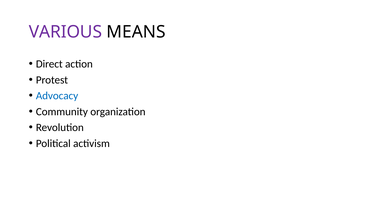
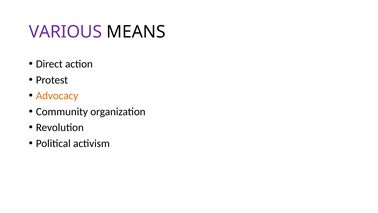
Advocacy colour: blue -> orange
